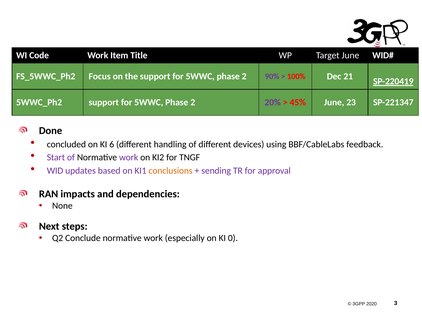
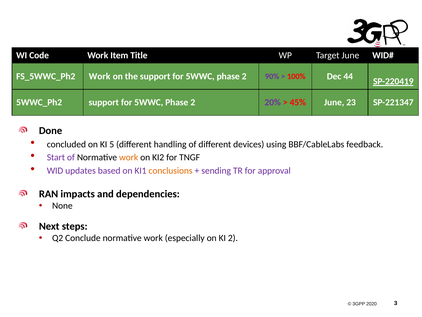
Focus at (100, 76): Focus -> Work
21: 21 -> 44
6: 6 -> 5
work at (129, 157) colour: purple -> orange
KI 0: 0 -> 2
